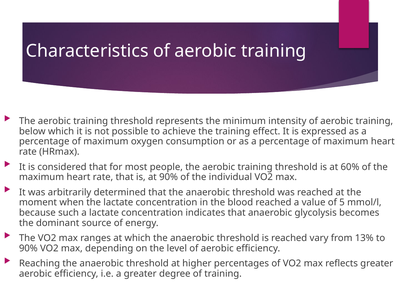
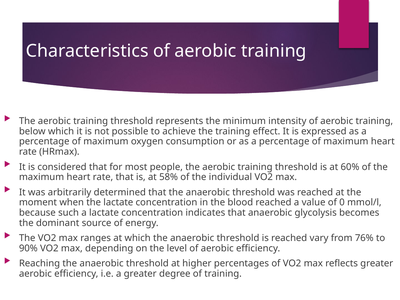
at 90%: 90% -> 58%
5: 5 -> 0
13%: 13% -> 76%
